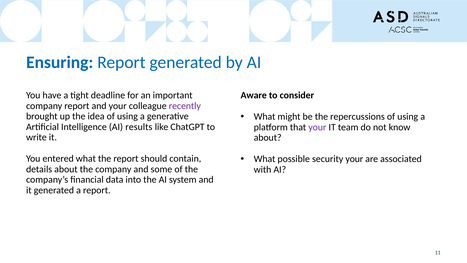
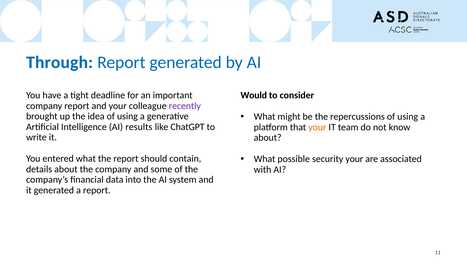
Ensuring: Ensuring -> Through
Aware: Aware -> Would
your at (317, 127) colour: purple -> orange
